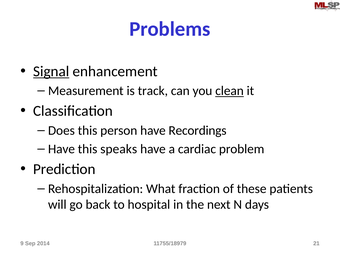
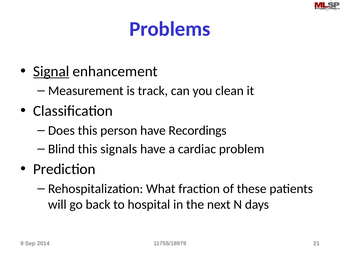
clean underline: present -> none
Have at (61, 149): Have -> Blind
speaks: speaks -> signals
